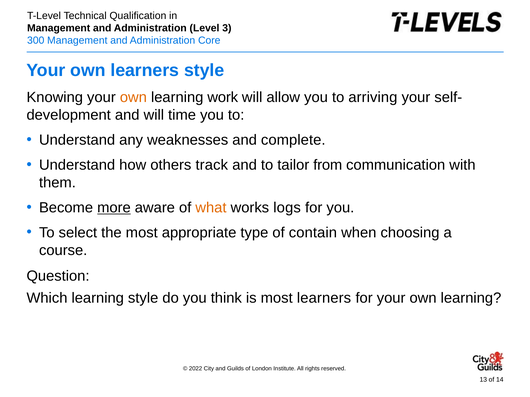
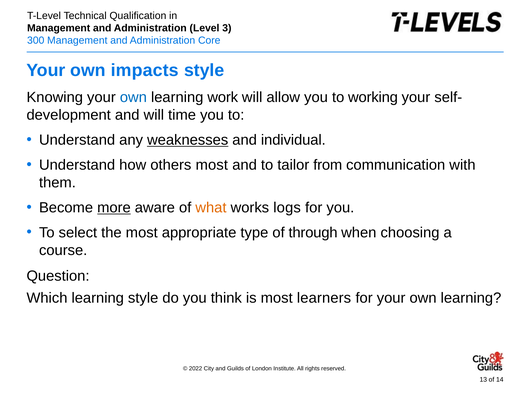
own learners: learners -> impacts
own at (133, 98) colour: orange -> blue
arriving: arriving -> working
weaknesses underline: none -> present
complete: complete -> individual
others track: track -> most
contain: contain -> through
